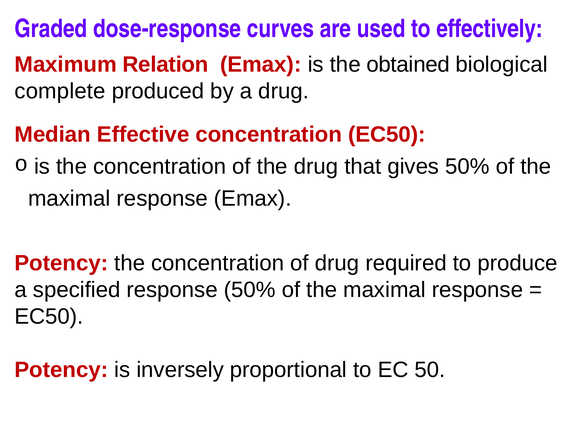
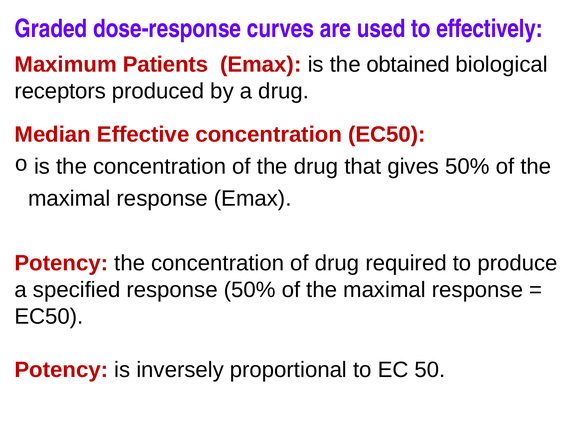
Relation: Relation -> Patients
complete: complete -> receptors
